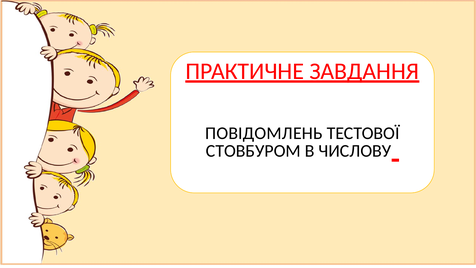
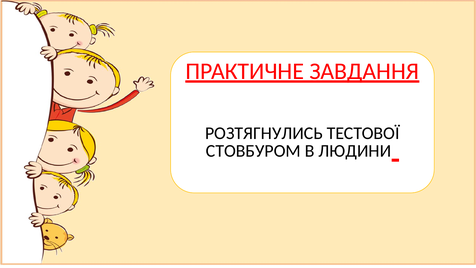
ПОВІДОМЛЕНЬ: ПОВІДОМЛЕНЬ -> РОЗТЯГНУЛИСЬ
ЧИСЛОВУ: ЧИСЛОВУ -> ЛЮДИНИ
